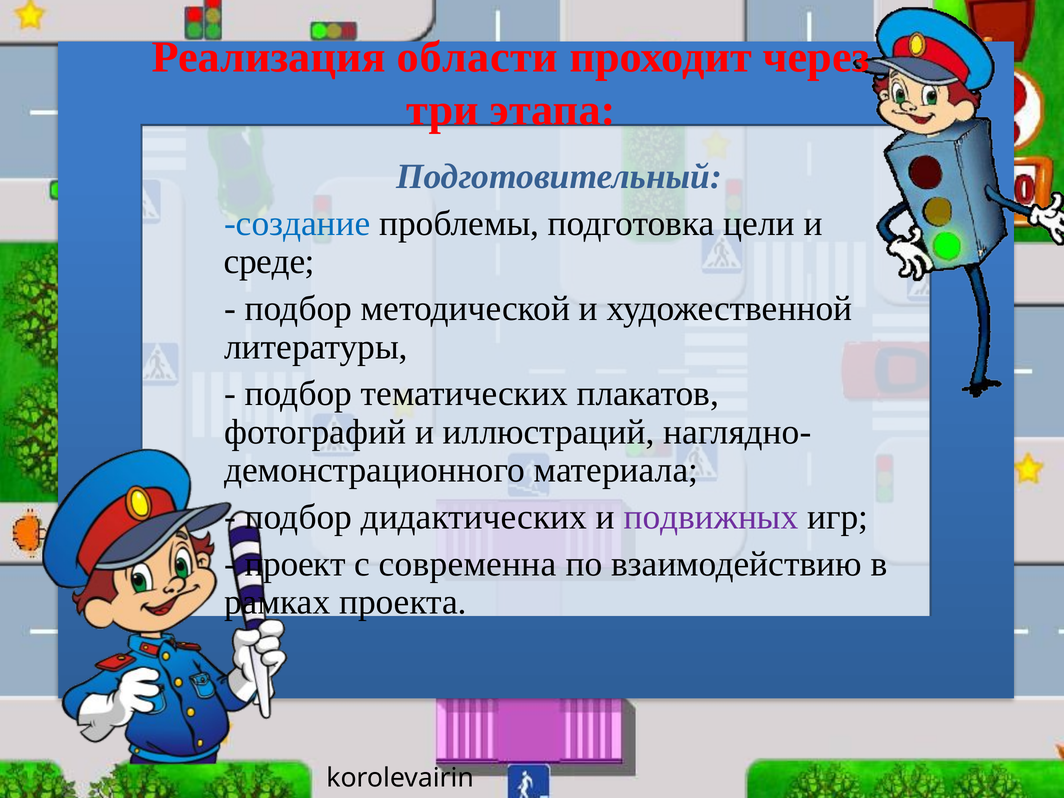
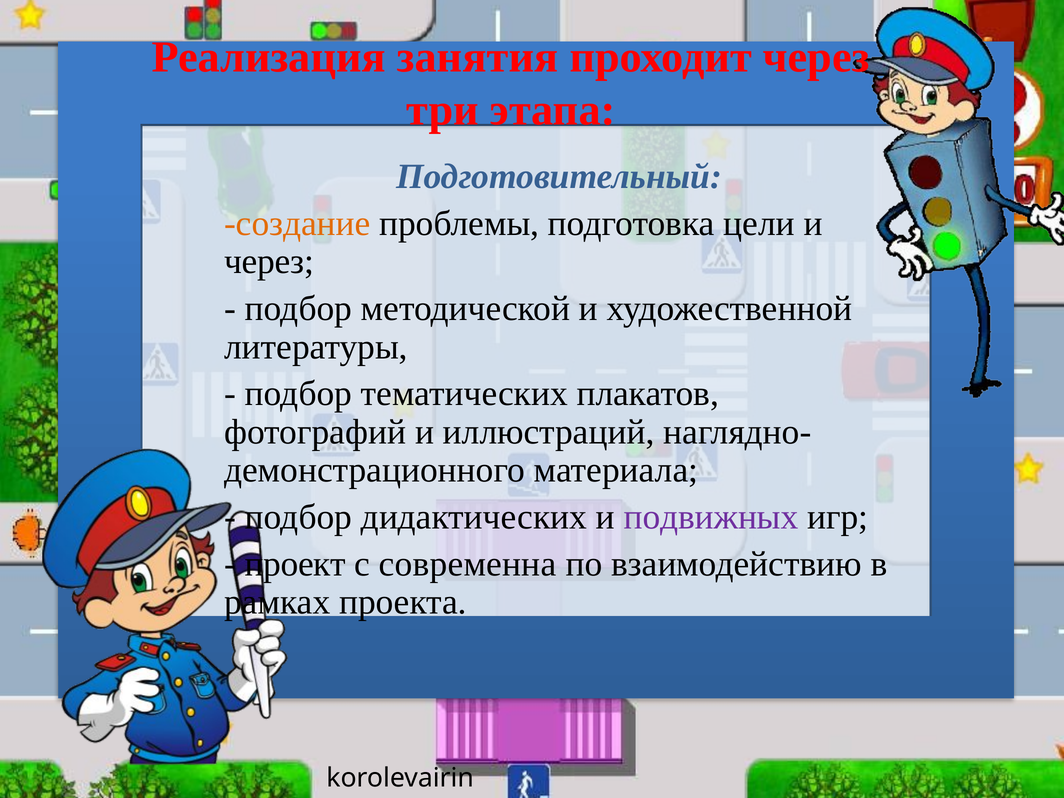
области: области -> занятия
создание colour: blue -> orange
среде at (269, 262): среде -> через
